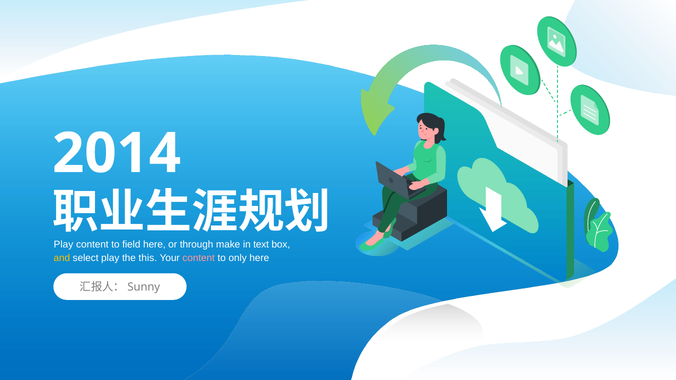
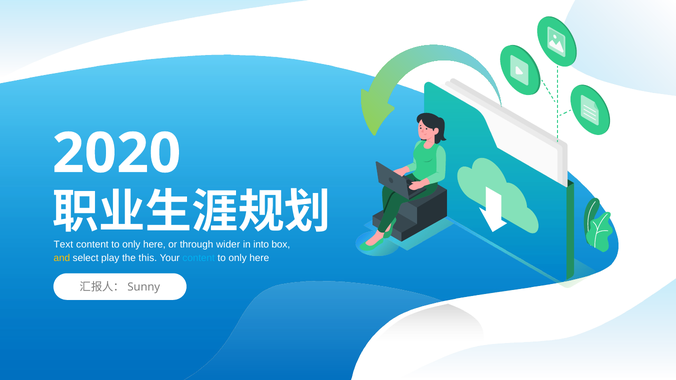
2014: 2014 -> 2020
Play at (63, 245): Play -> Text
field at (131, 245): field -> only
make: make -> wider
text: text -> into
content at (199, 258) colour: pink -> light blue
